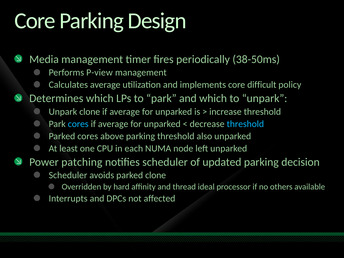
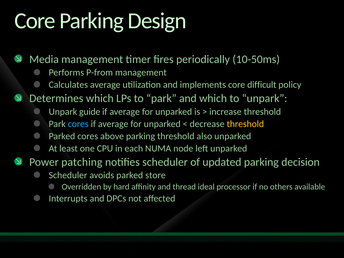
38-50ms: 38-50ms -> 10-50ms
P-view: P-view -> P-from
Unpark clone: clone -> guide
threshold at (245, 124) colour: light blue -> yellow
parked clone: clone -> store
